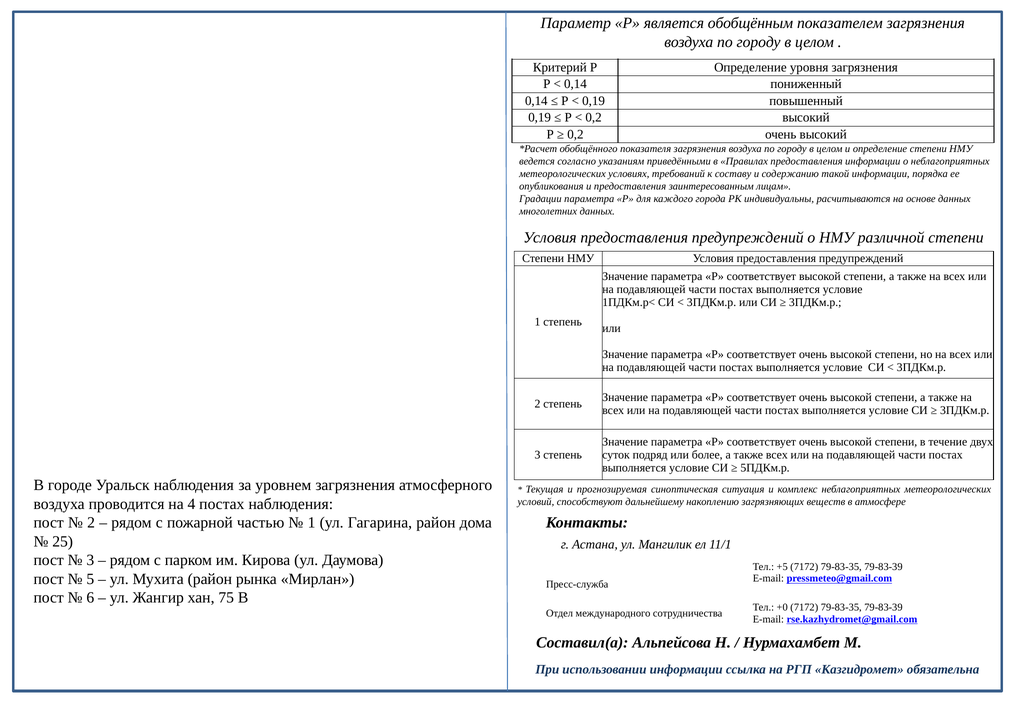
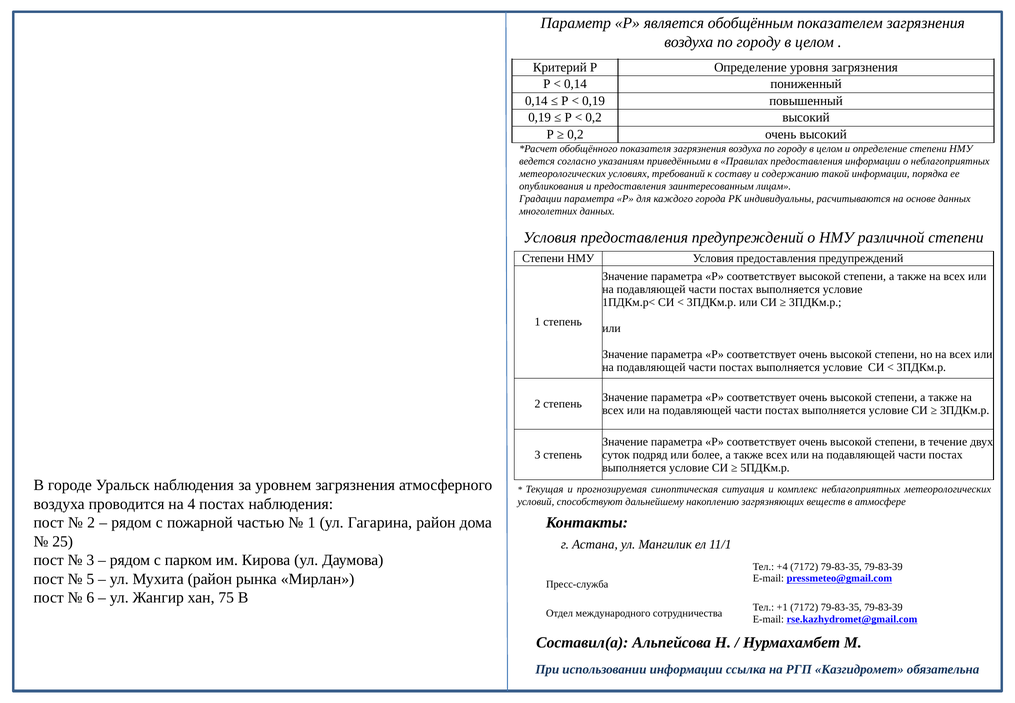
+5: +5 -> +4
+0: +0 -> +1
